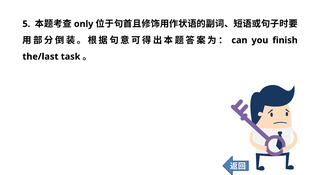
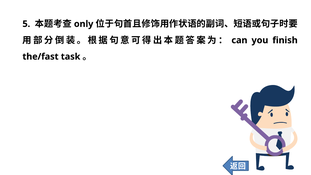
the/last: the/last -> the/fast
